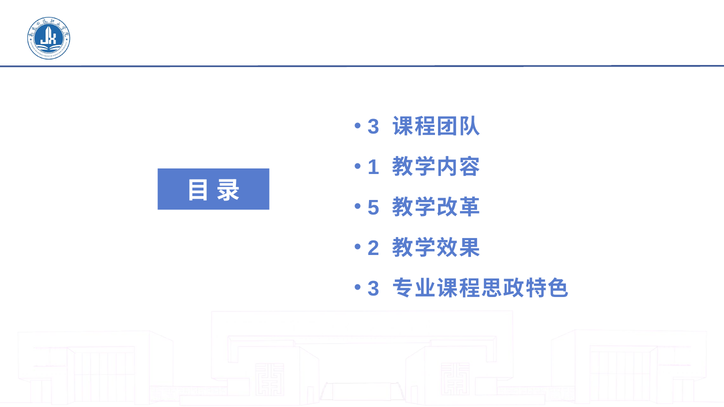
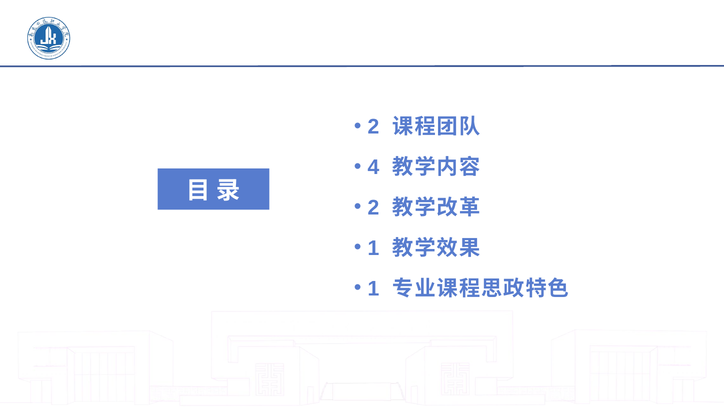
3 at (373, 127): 3 -> 2
1: 1 -> 4
5 at (373, 208): 5 -> 2
2 at (373, 248): 2 -> 1
3 at (373, 289): 3 -> 1
